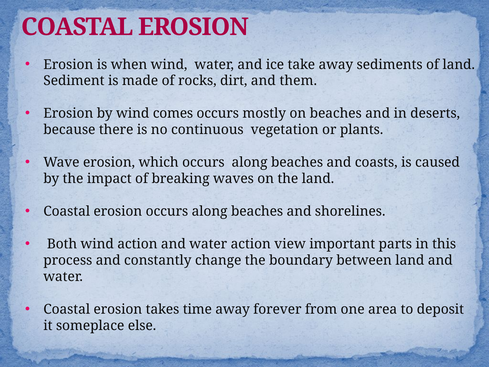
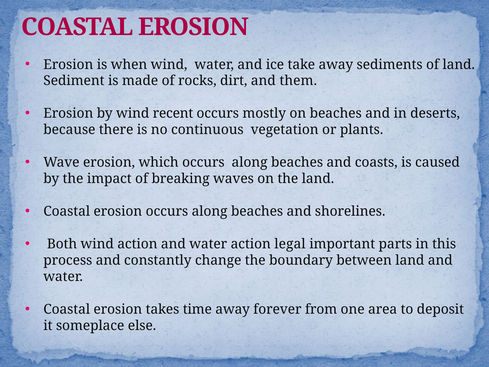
comes: comes -> recent
view: view -> legal
